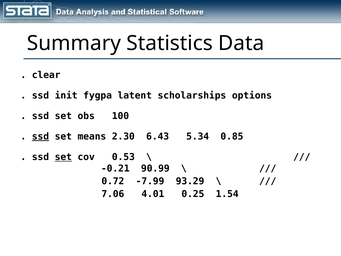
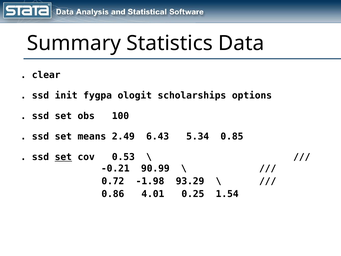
latent: latent -> ologit
ssd at (40, 136) underline: present -> none
2.30: 2.30 -> 2.49
-7.99: -7.99 -> -1.98
7.06: 7.06 -> 0.86
